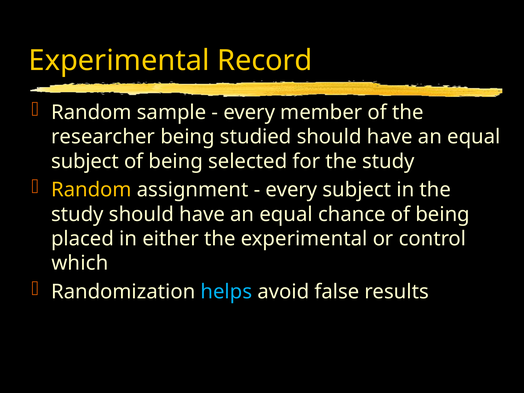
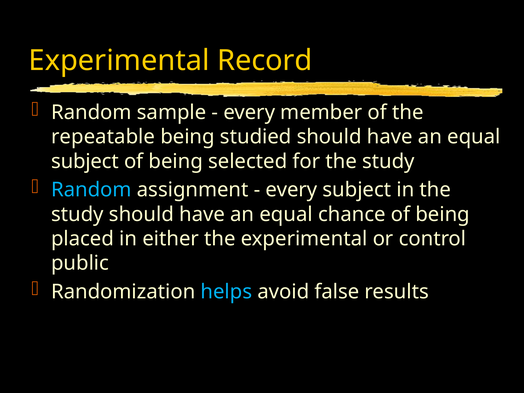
researcher: researcher -> repeatable
Random at (91, 190) colour: yellow -> light blue
which: which -> public
